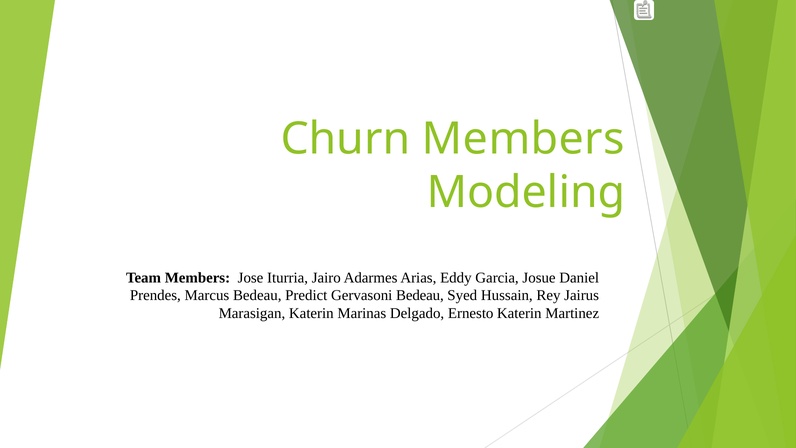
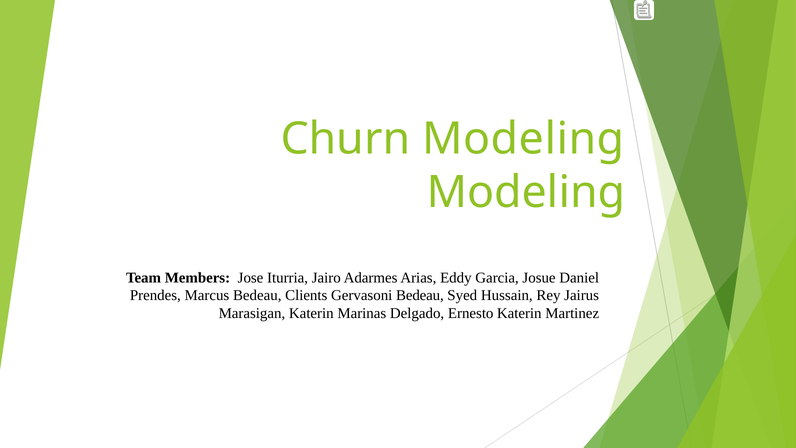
Churn Members: Members -> Modeling
Predict: Predict -> Clients
